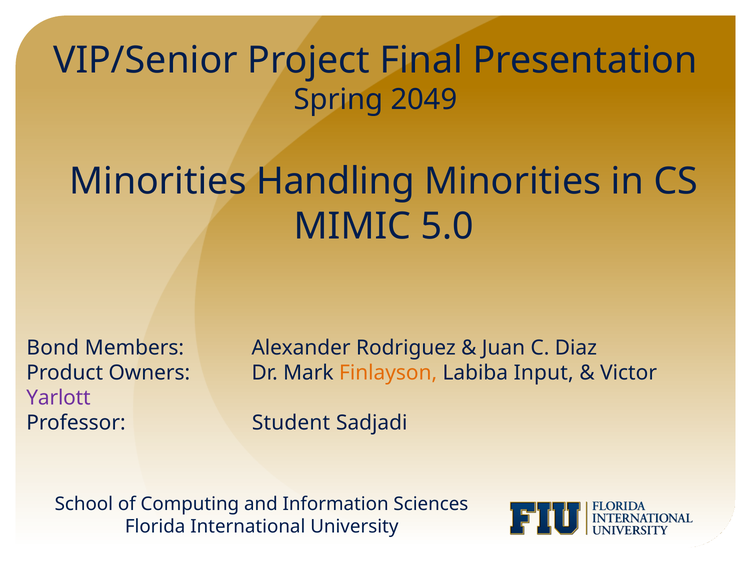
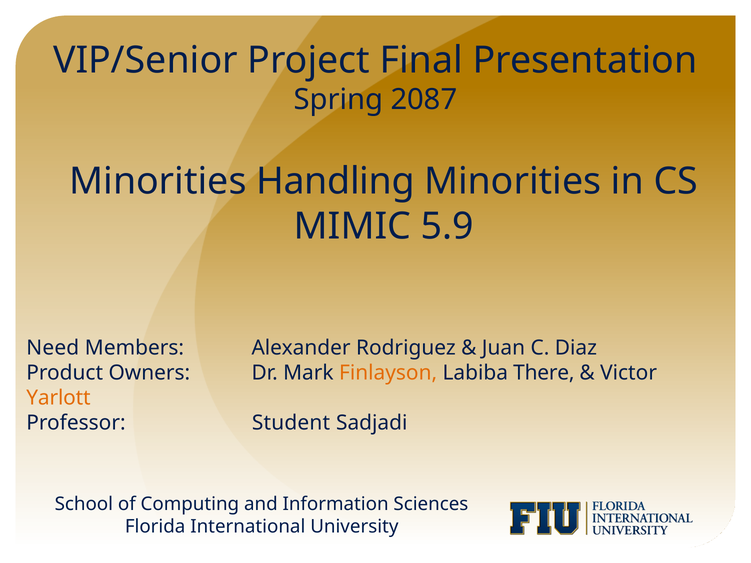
2049: 2049 -> 2087
5.0: 5.0 -> 5.9
Bond: Bond -> Need
Input: Input -> There
Yarlott colour: purple -> orange
